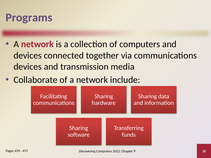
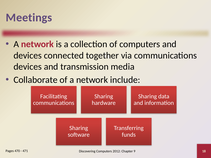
Programs: Programs -> Meetings
